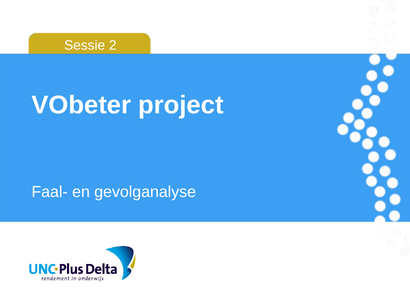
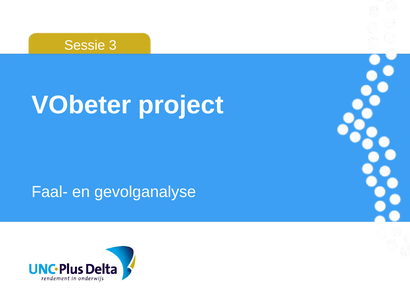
2: 2 -> 3
